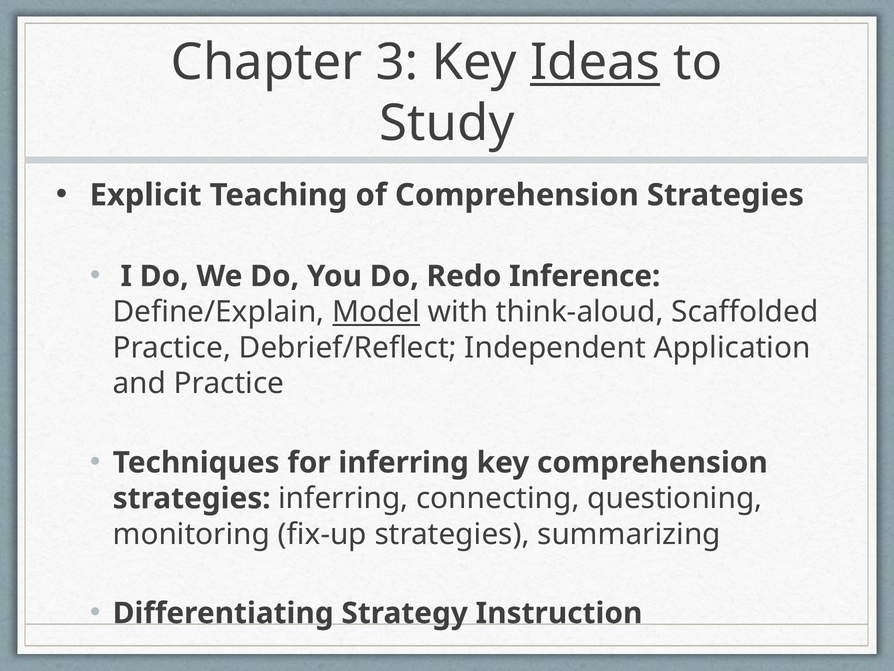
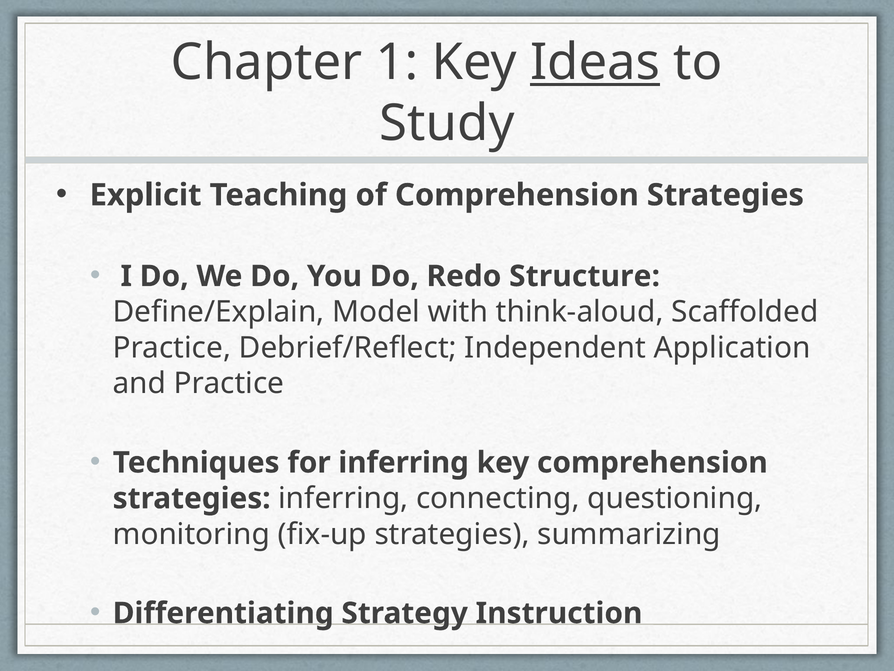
3: 3 -> 1
Inference: Inference -> Structure
Model underline: present -> none
